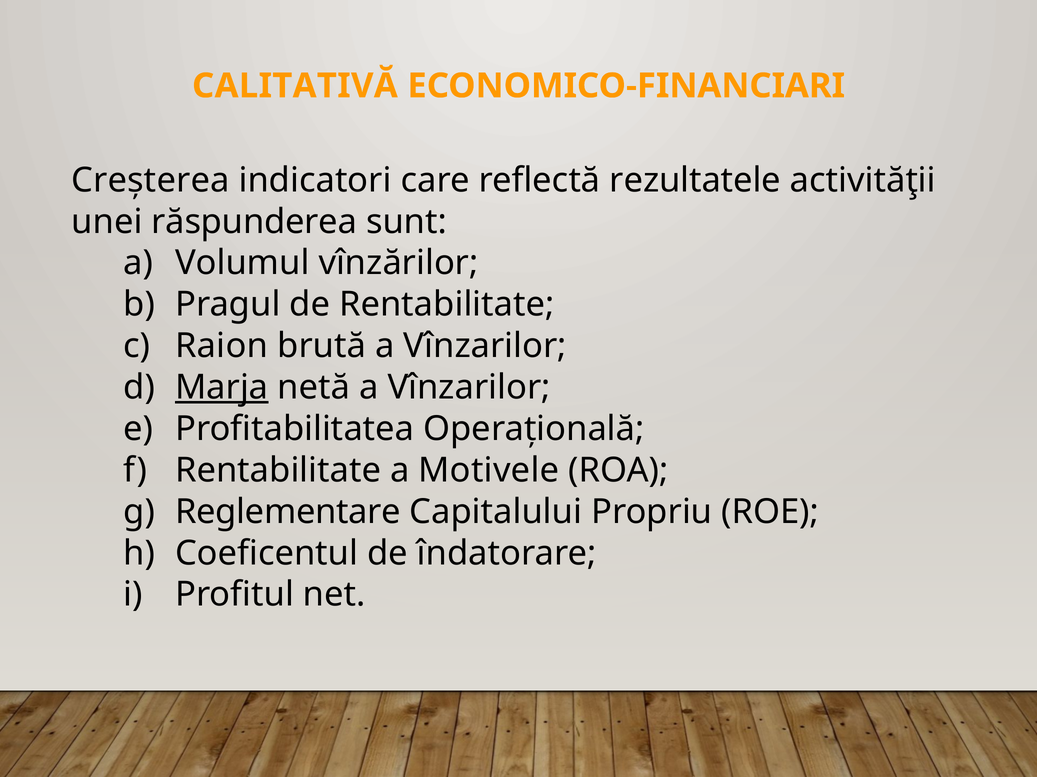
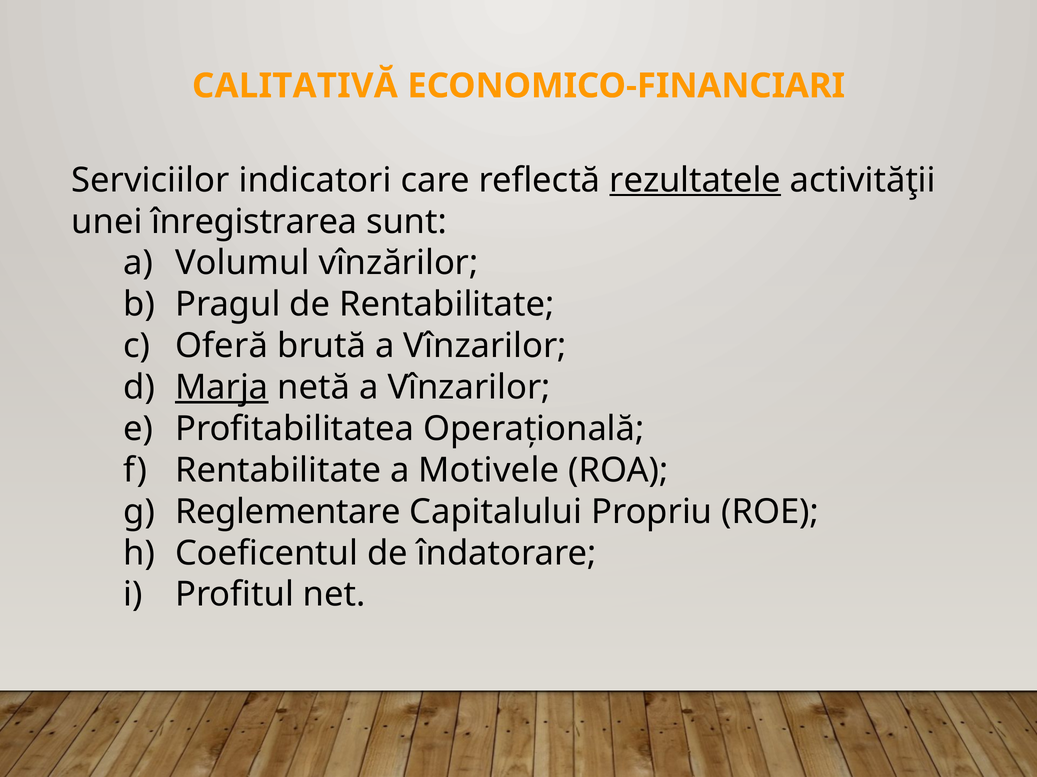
Creșterea: Creșterea -> Serviciilor
rezultatele underline: none -> present
răspunderea: răspunderea -> înregistrarea
Raion: Raion -> Oferă
